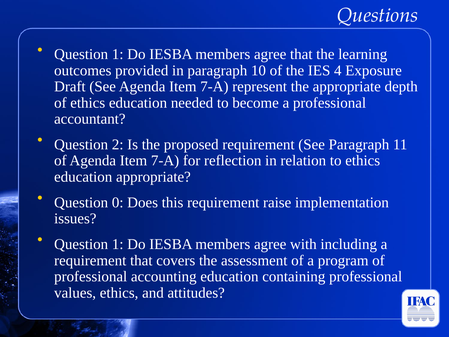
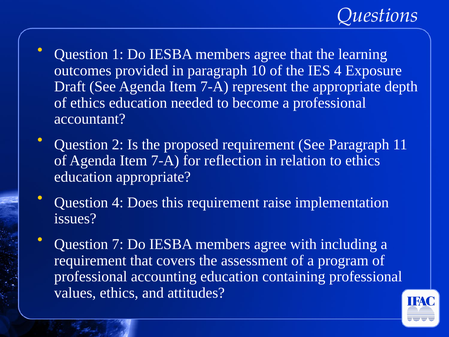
Question 0: 0 -> 4
1 at (118, 244): 1 -> 7
